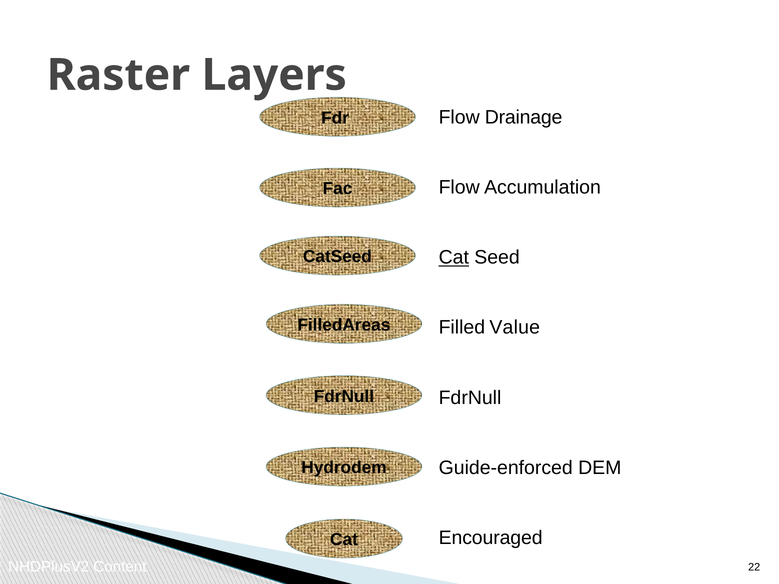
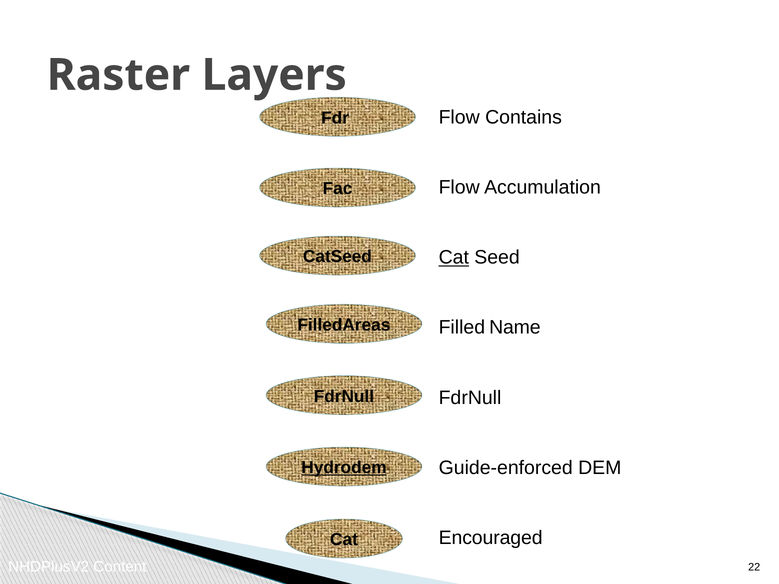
Drainage: Drainage -> Contains
Value: Value -> Name
Hydrodem underline: none -> present
